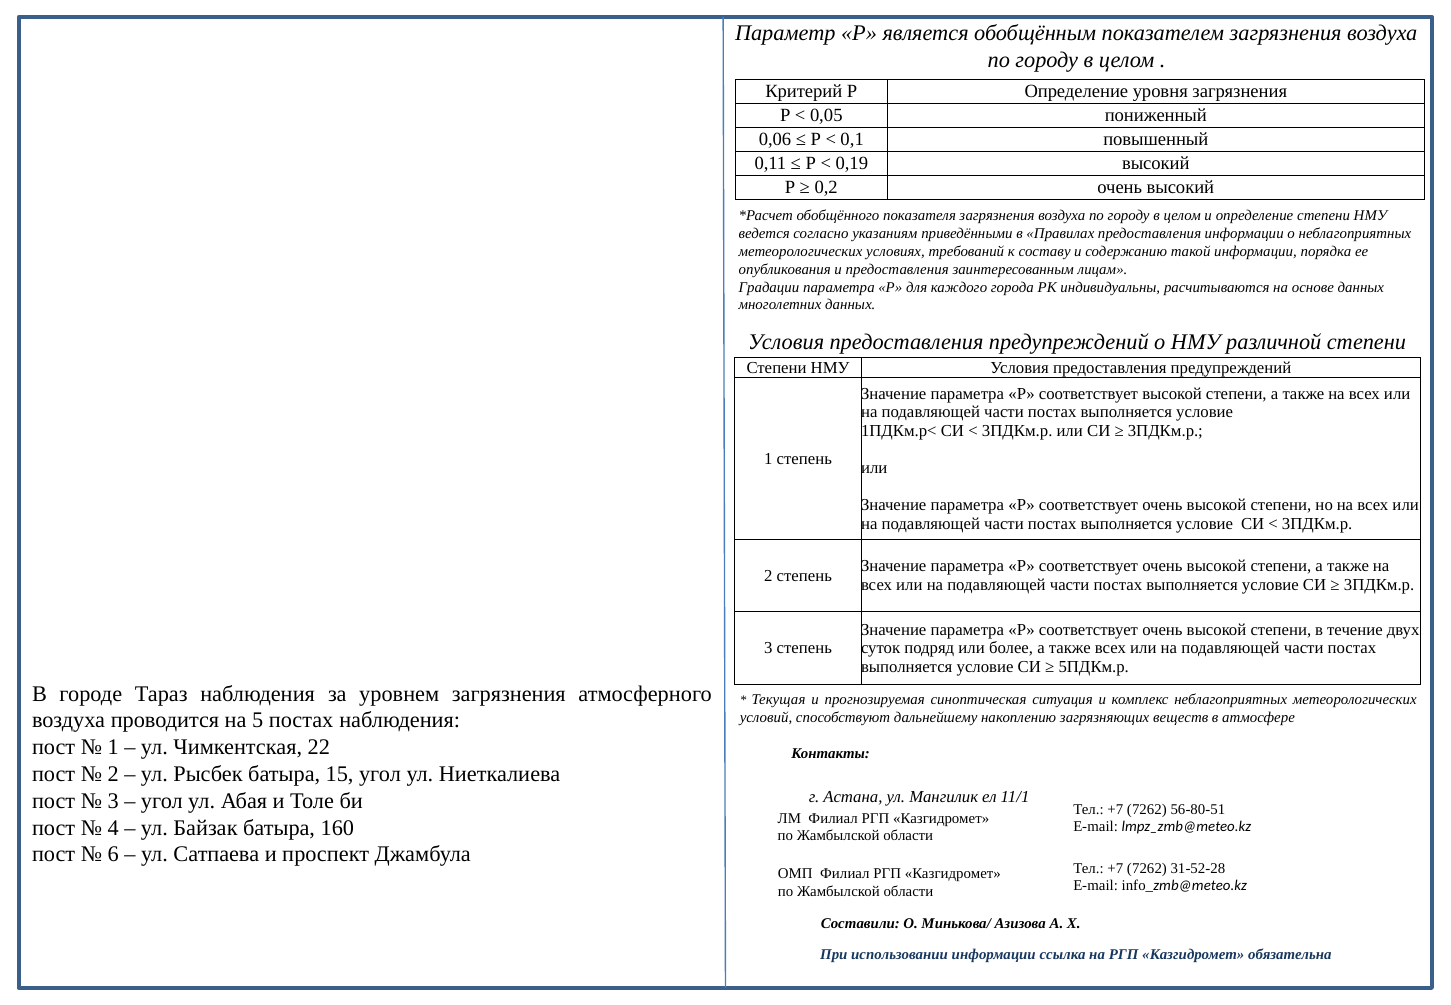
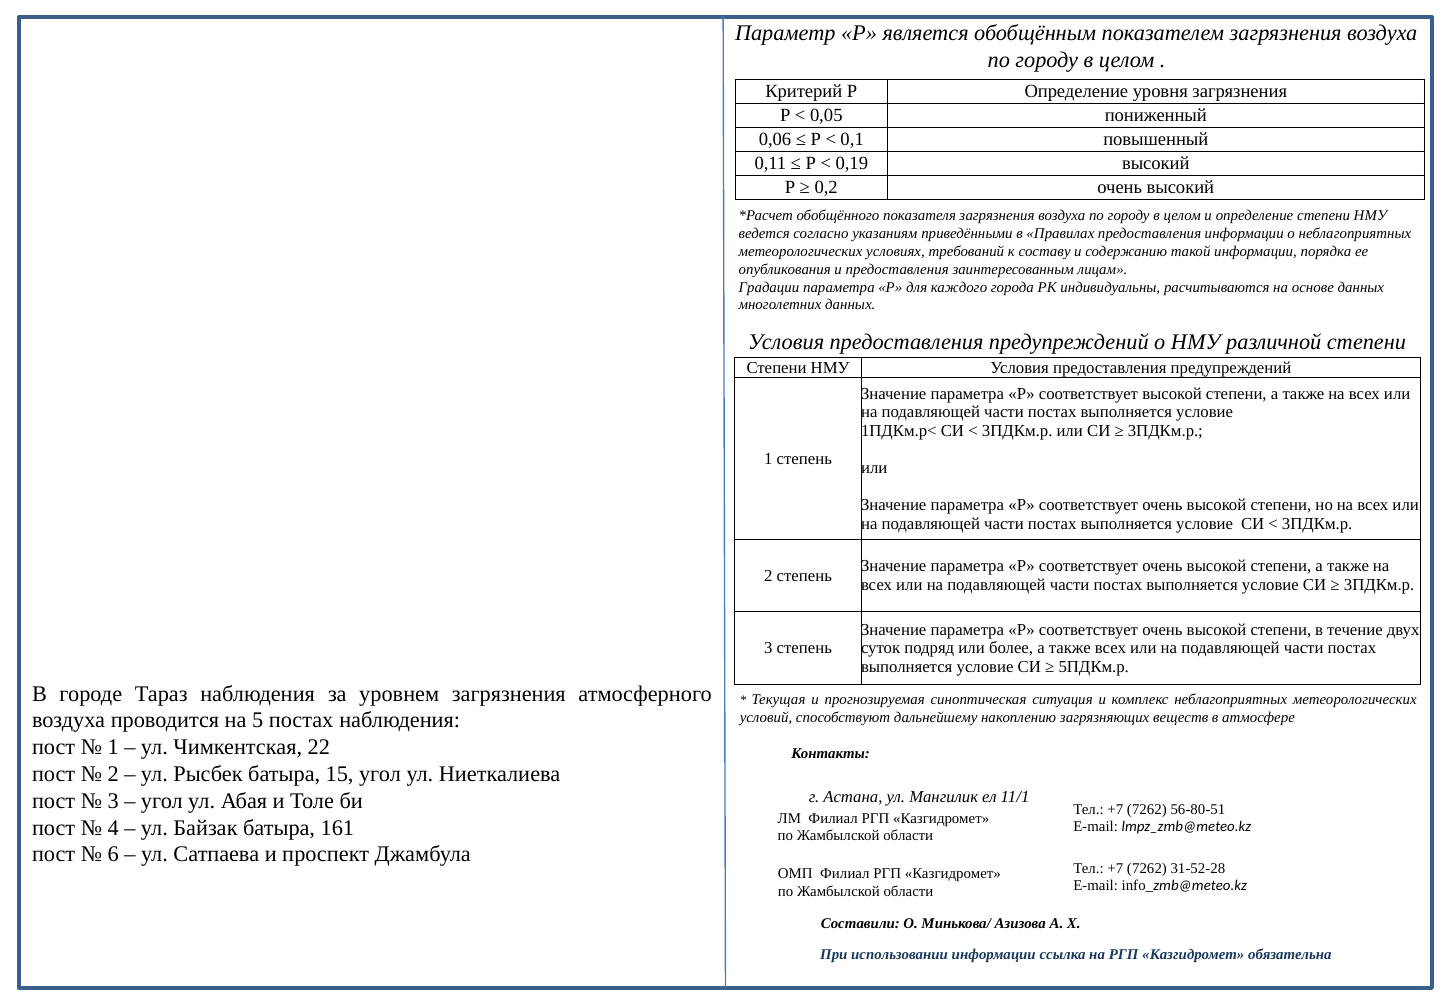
160: 160 -> 161
